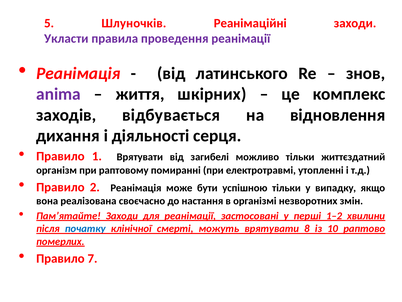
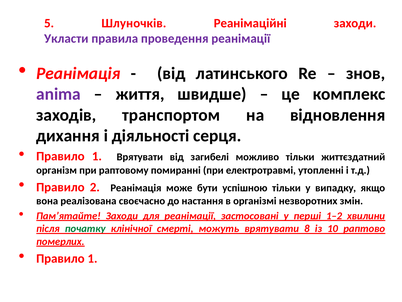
шкірних: шкірних -> швидше
відбувається: відбувається -> транспортом
початку colour: blue -> green
7 at (92, 258): 7 -> 1
